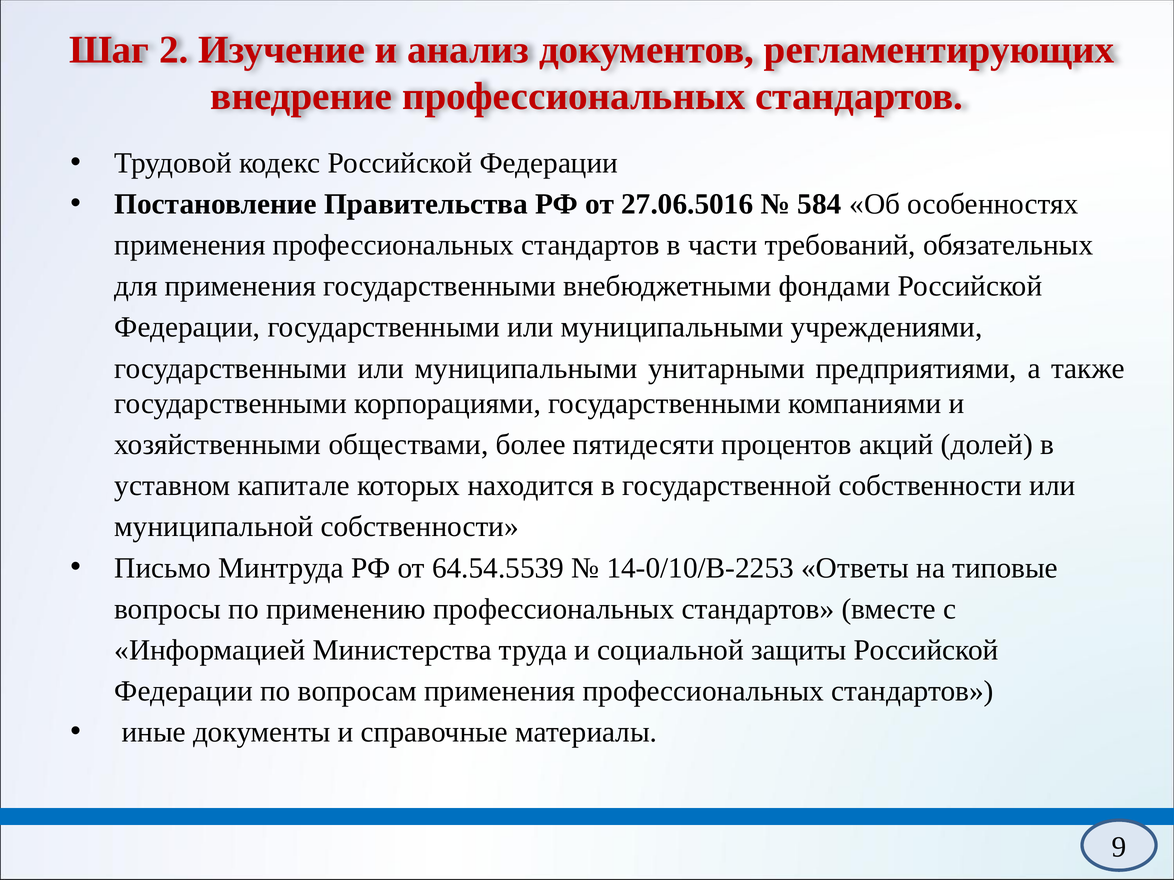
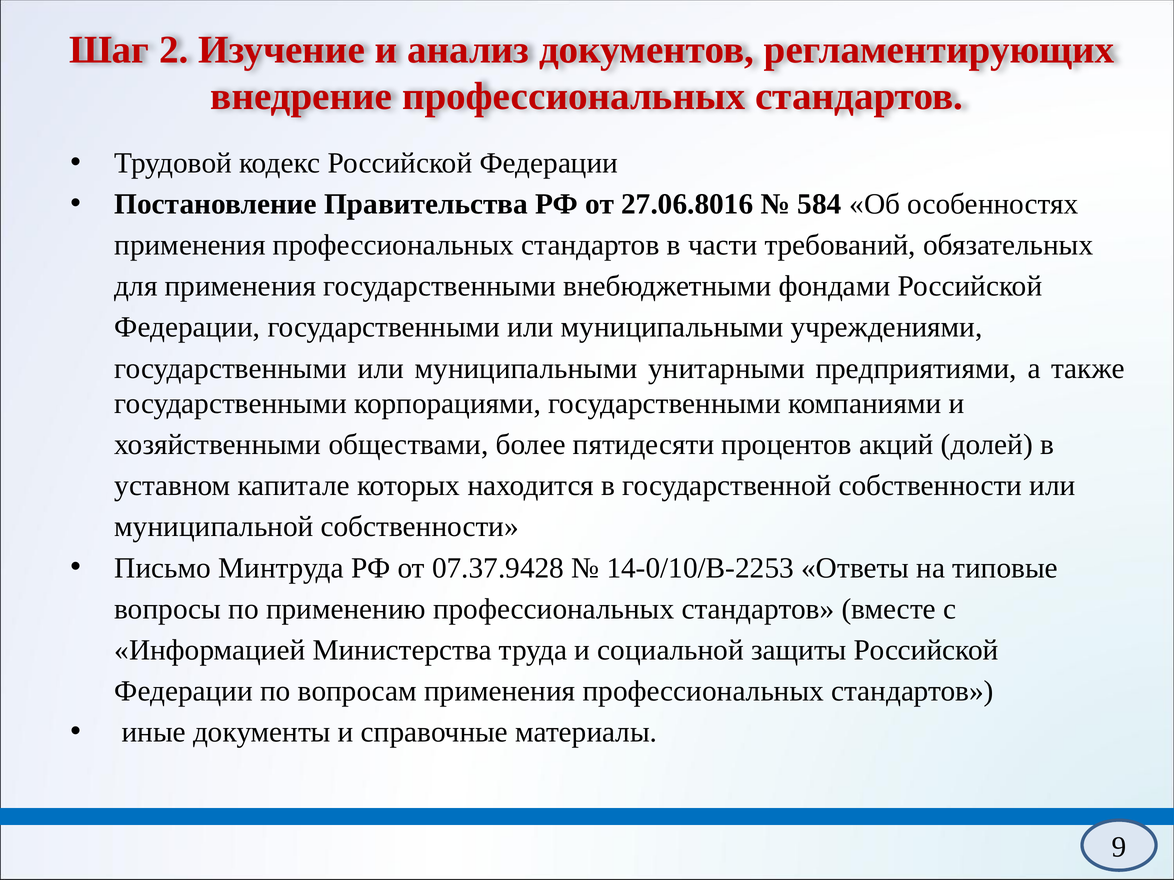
27.06.5016: 27.06.5016 -> 27.06.8016
64.54.5539: 64.54.5539 -> 07.37.9428
